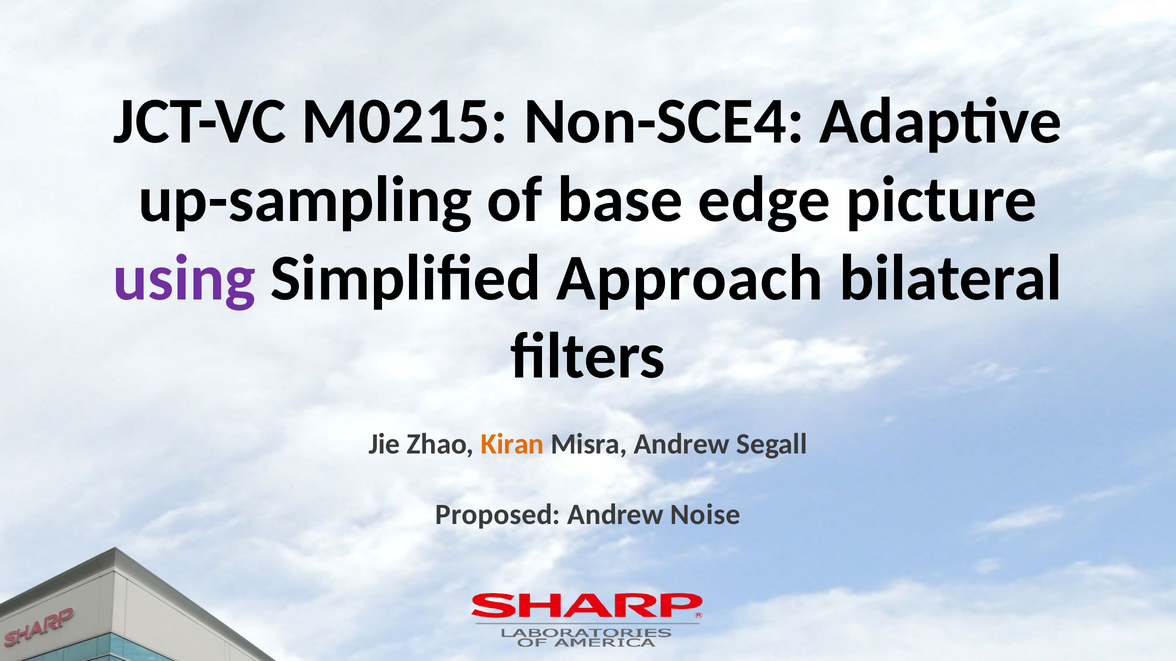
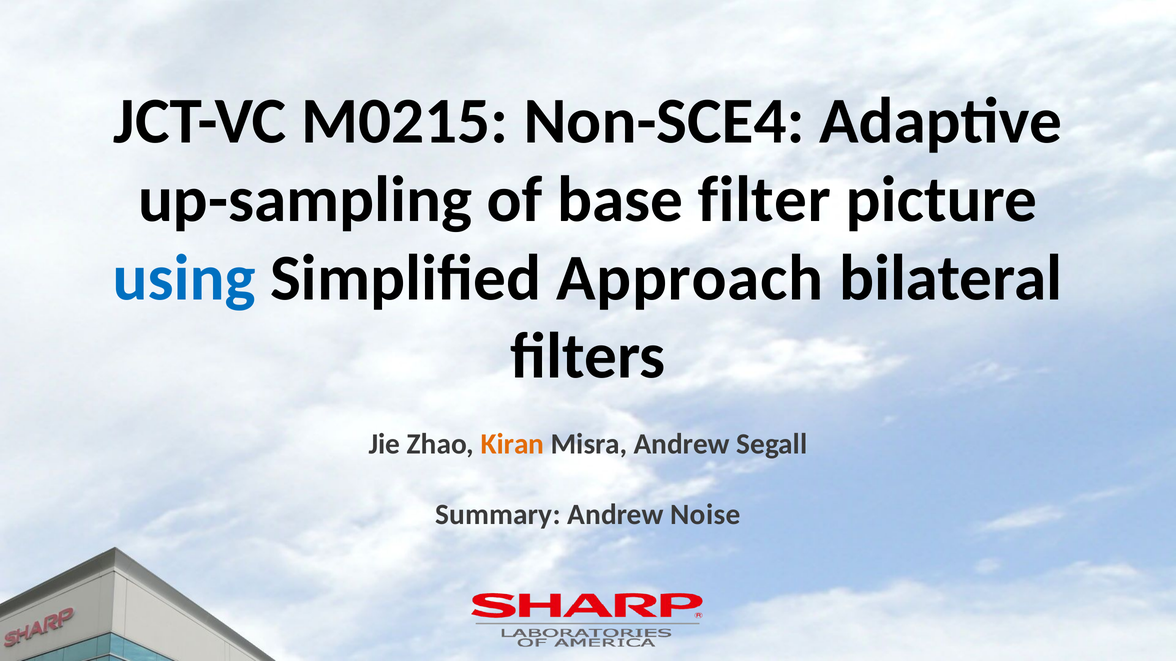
edge: edge -> filter
using at (184, 278) colour: purple -> blue
Proposed: Proposed -> Summary
